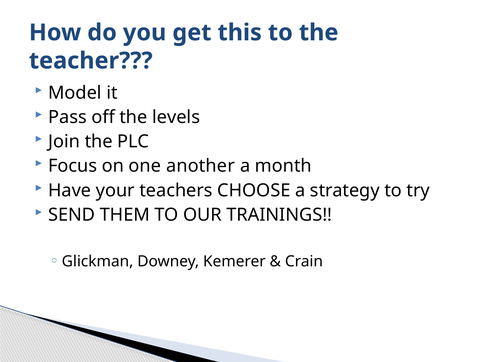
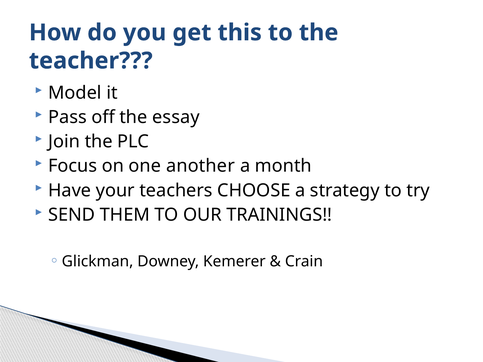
levels: levels -> essay
